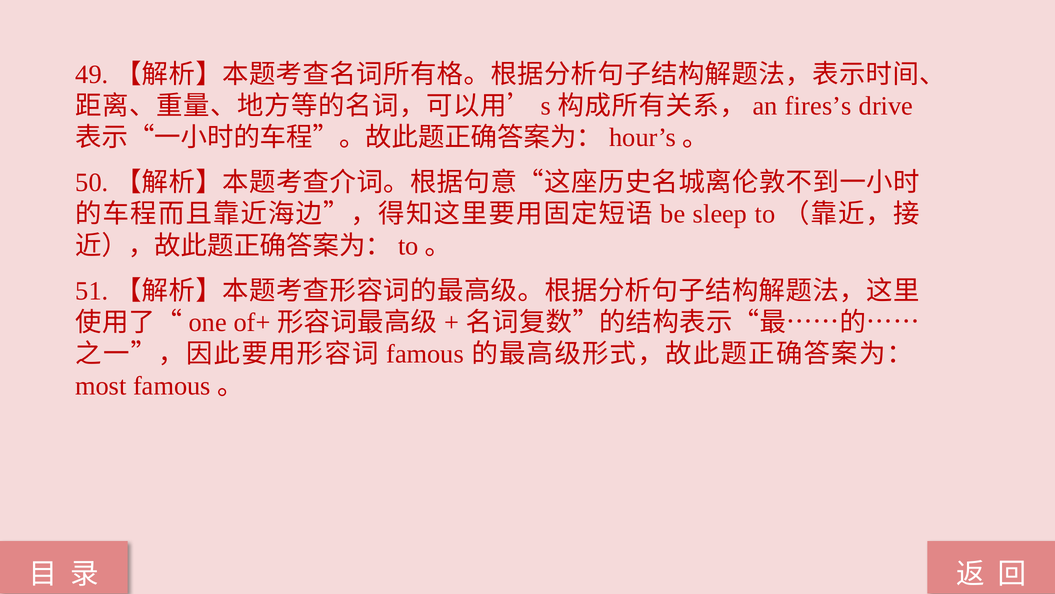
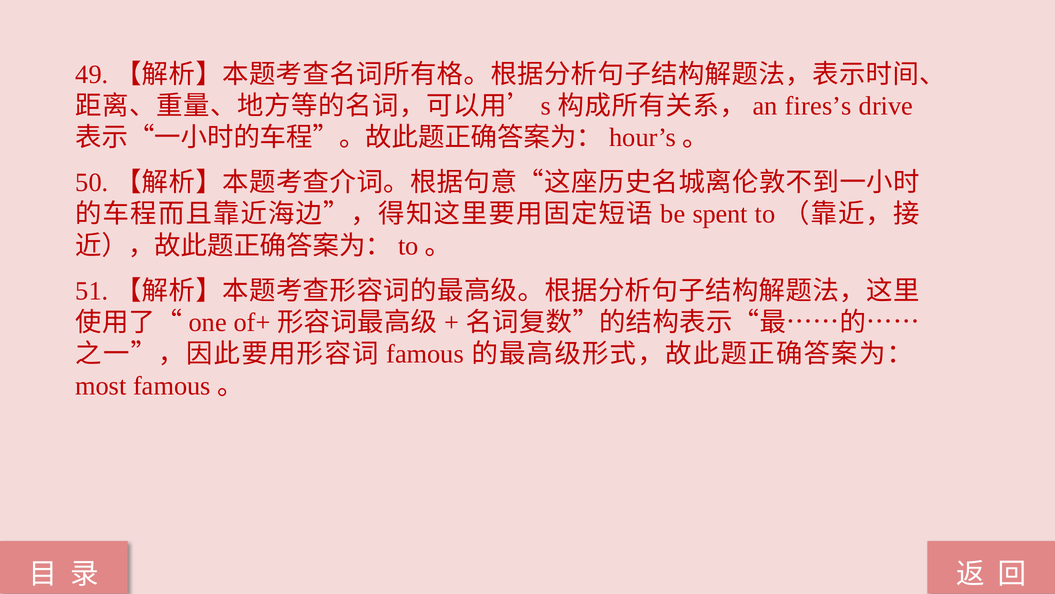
sleep: sleep -> spent
